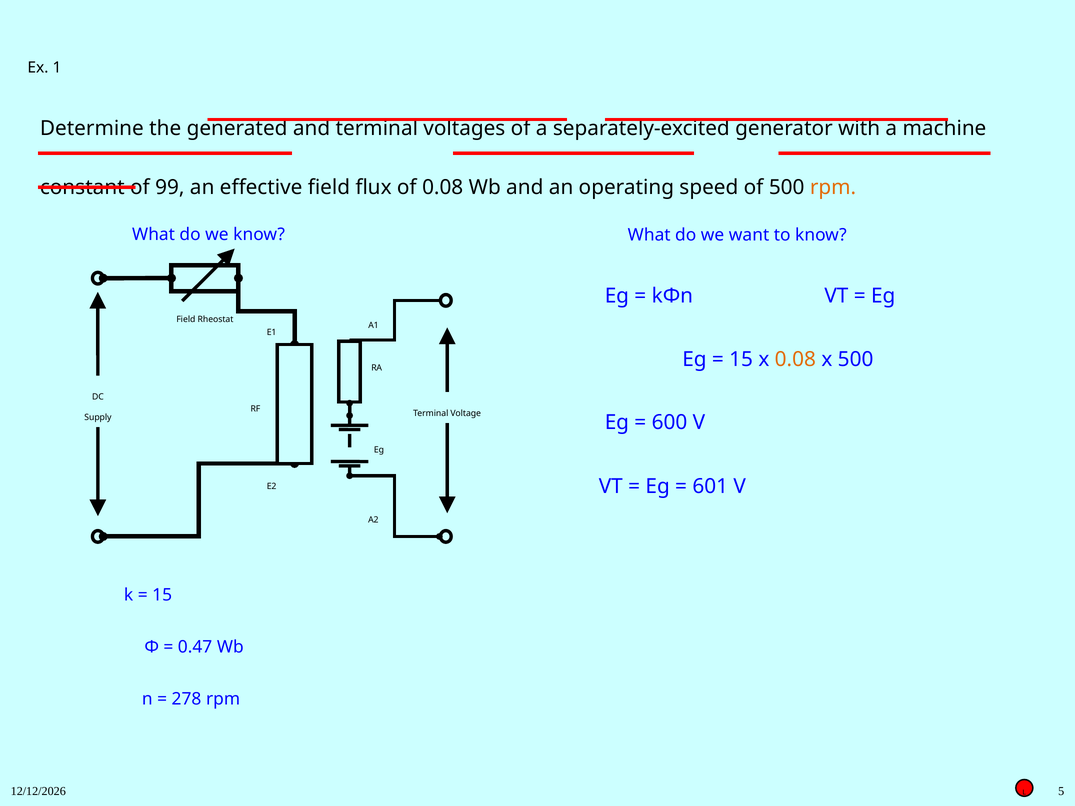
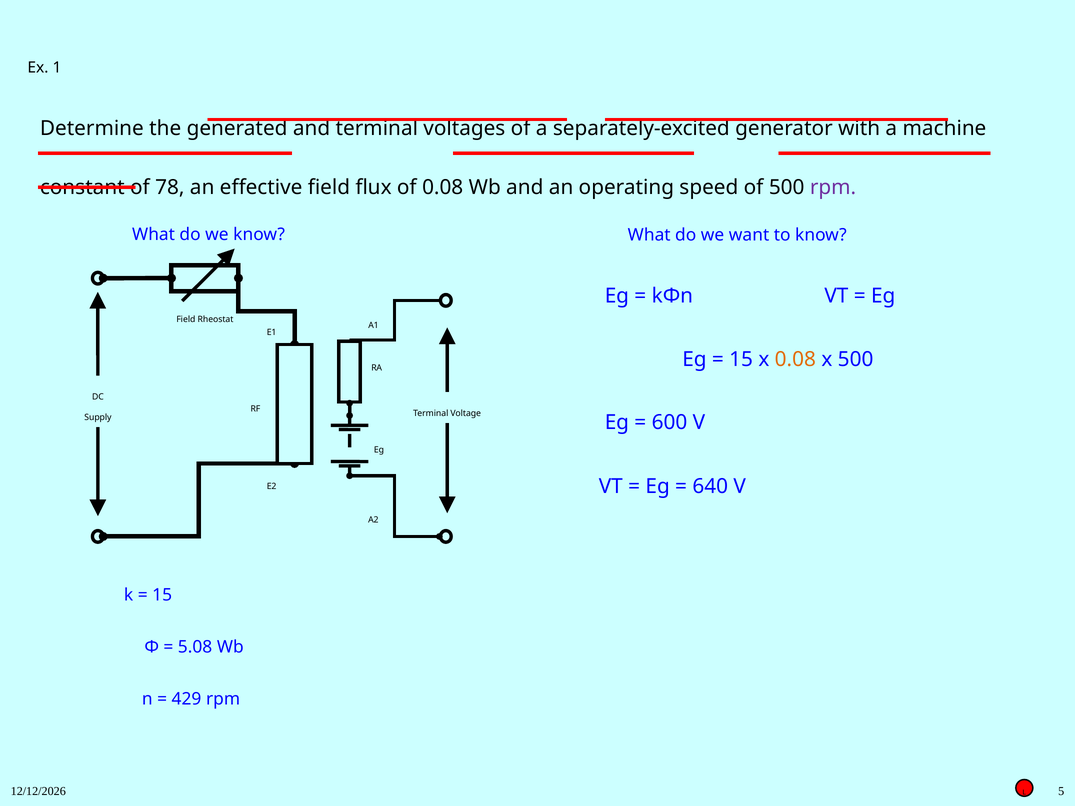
99: 99 -> 78
rpm at (833, 187) colour: orange -> purple
601: 601 -> 640
0.47: 0.47 -> 5.08
278: 278 -> 429
